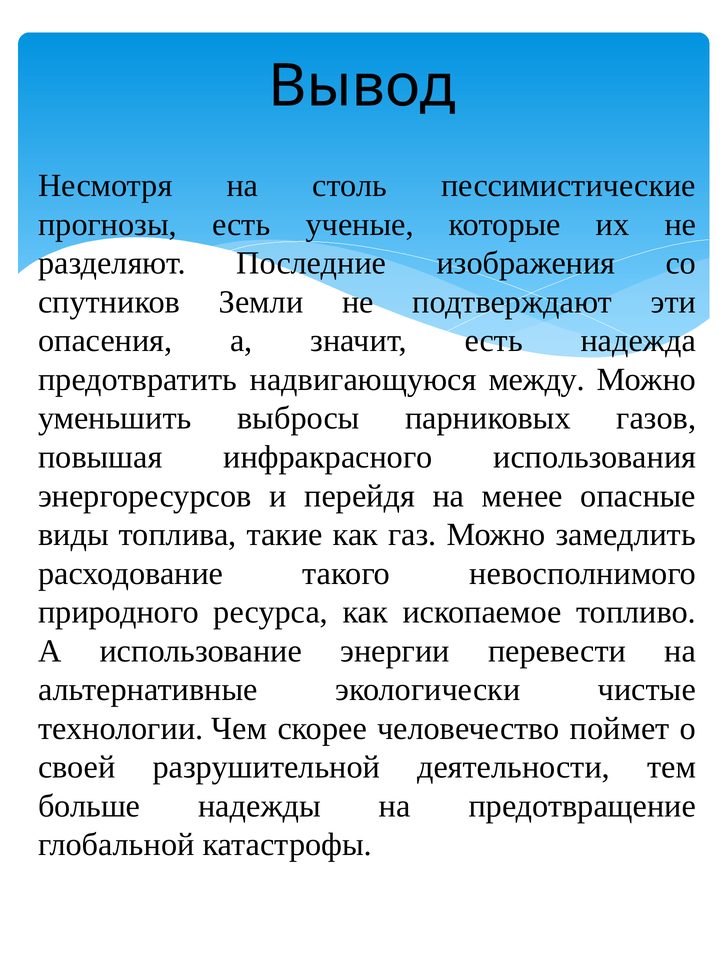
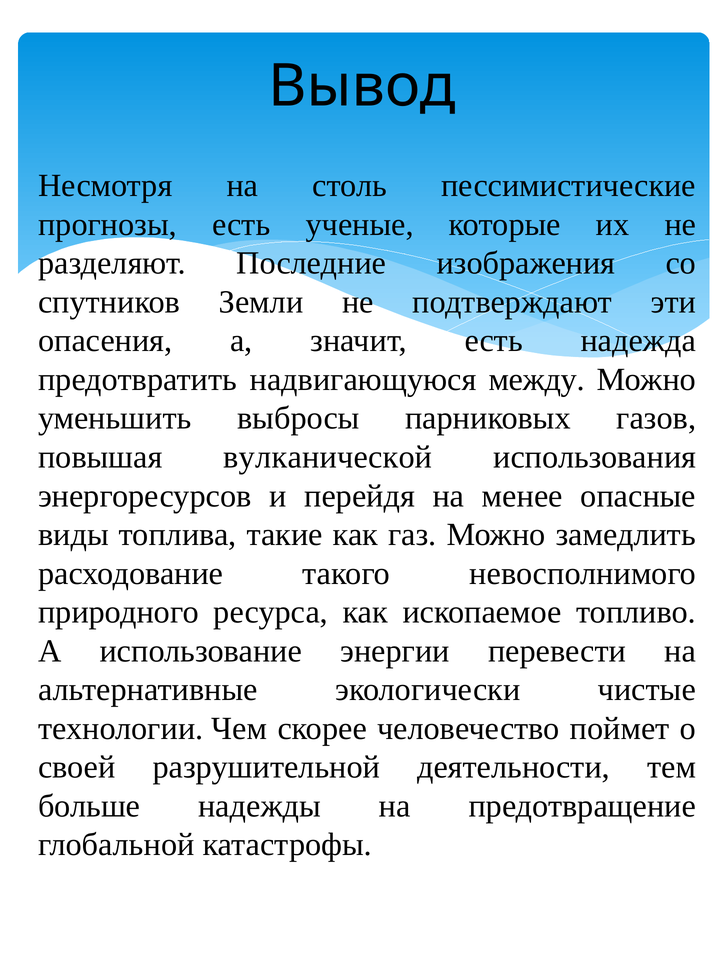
инфракрасного: инфракрасного -> вулканической
